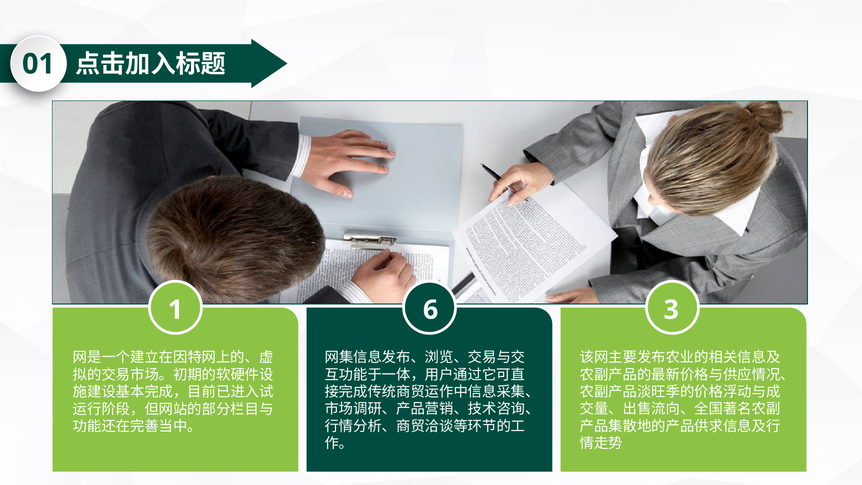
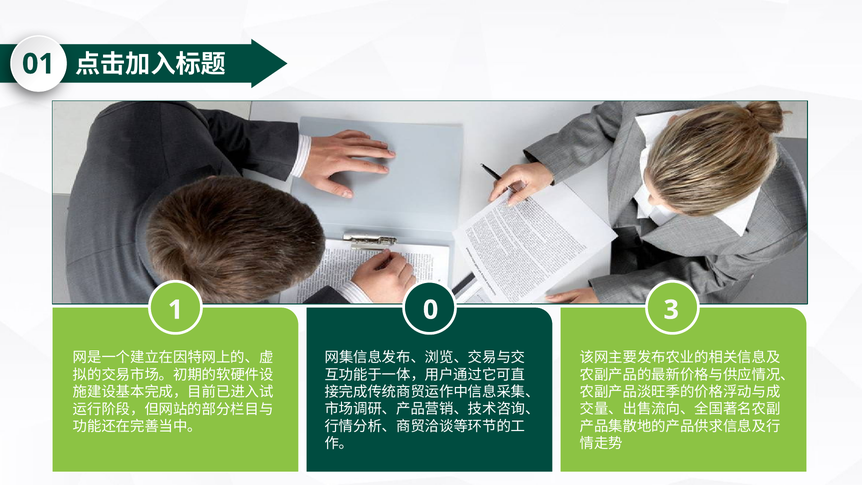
6: 6 -> 0
